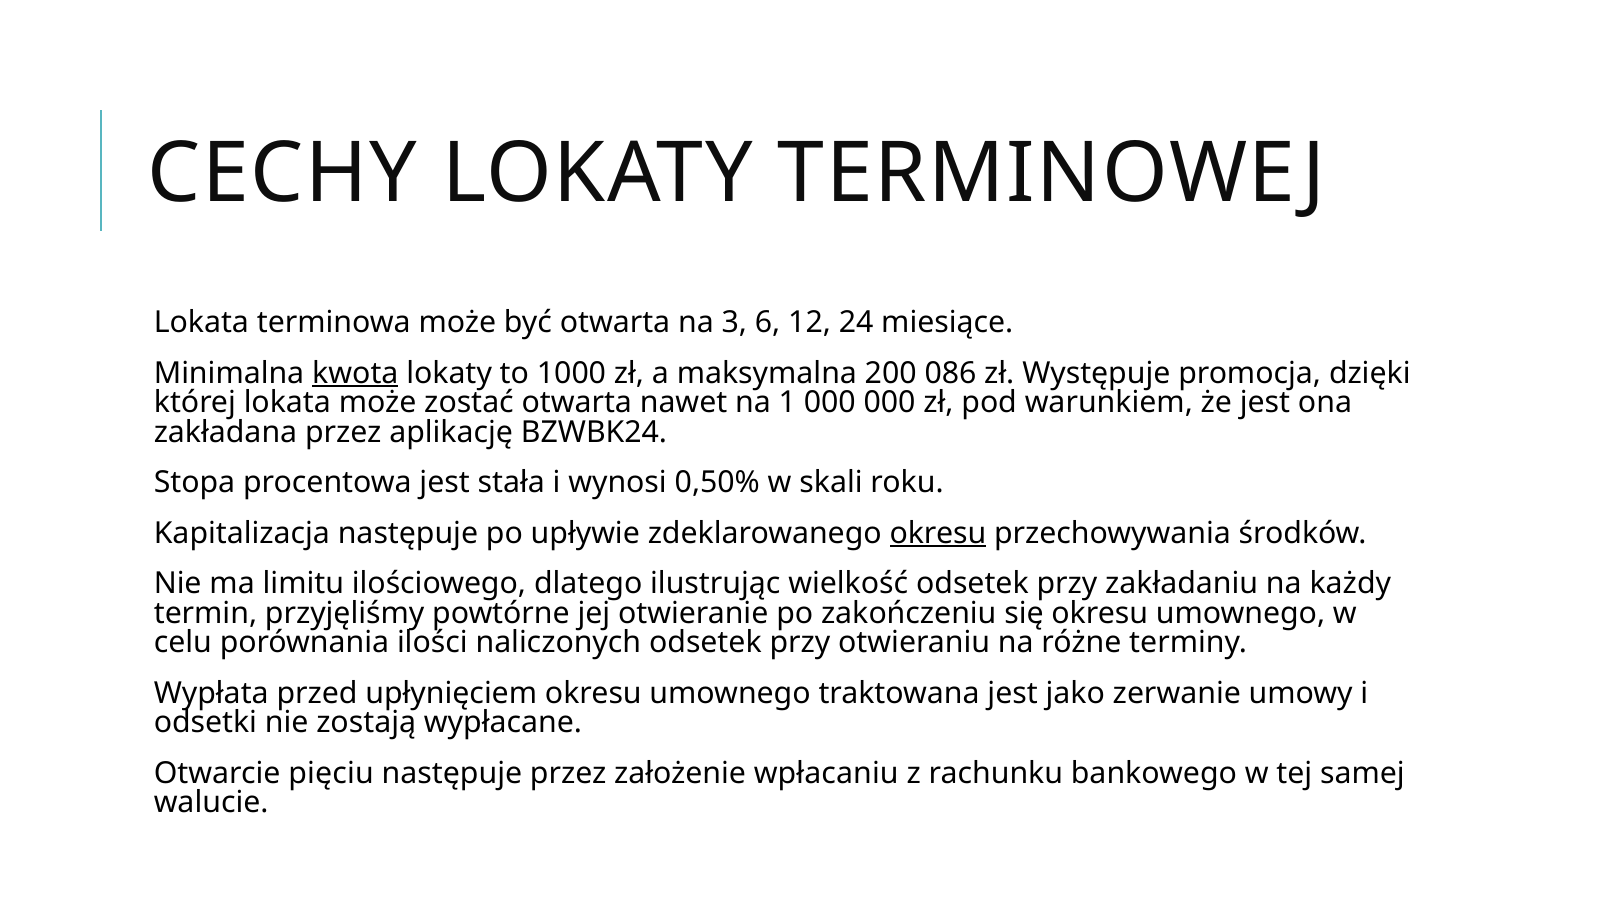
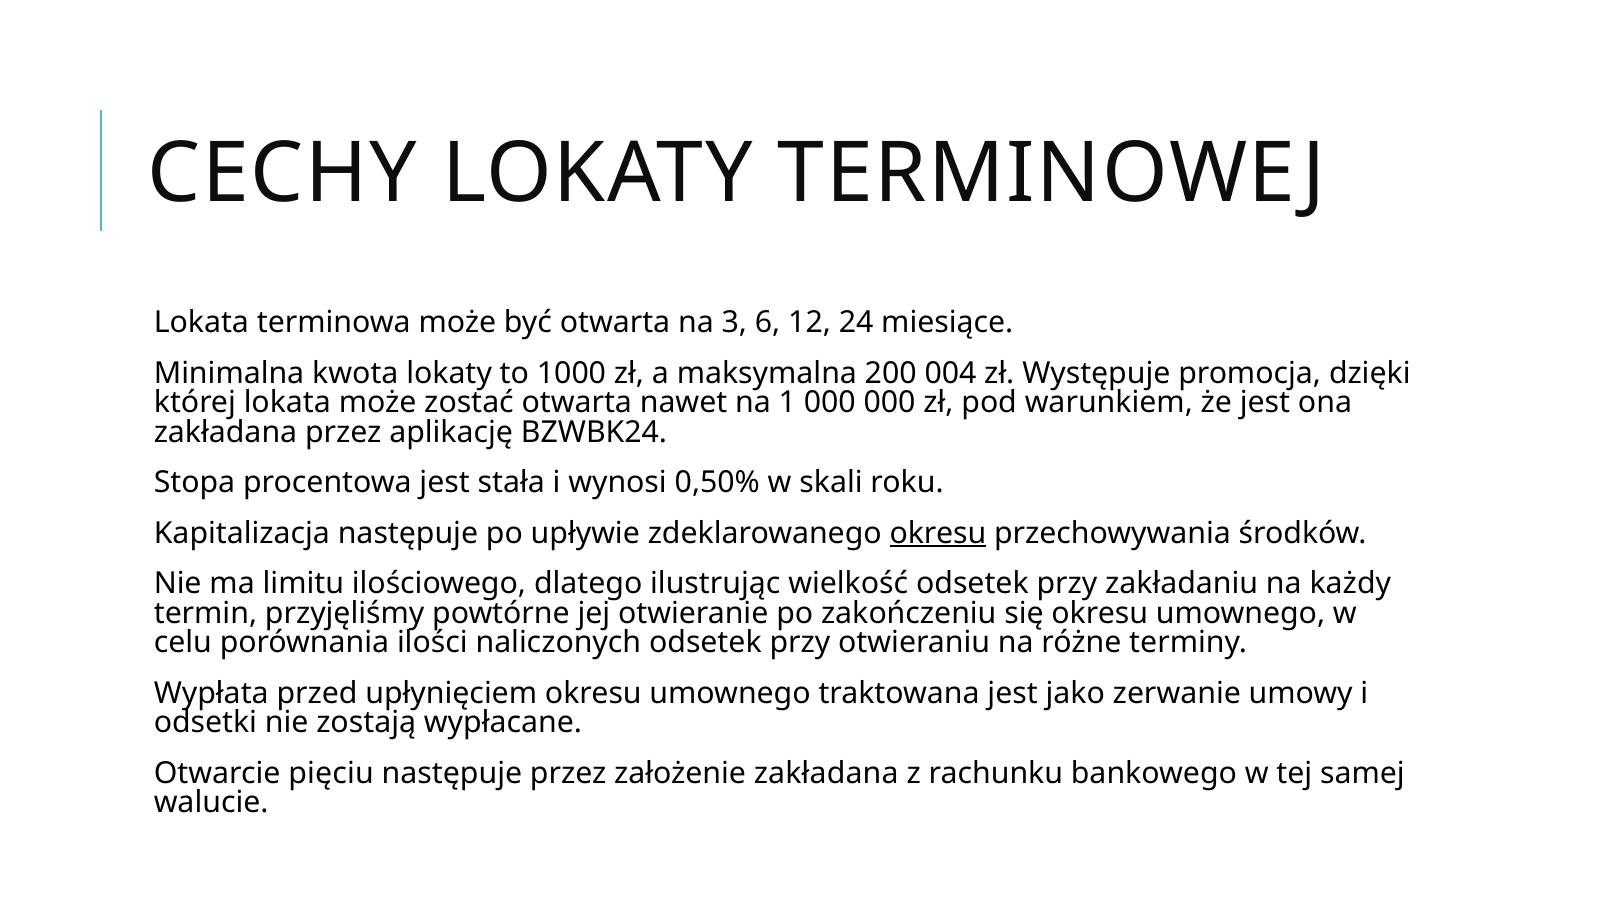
kwota underline: present -> none
086: 086 -> 004
założenie wpłacaniu: wpłacaniu -> zakładana
